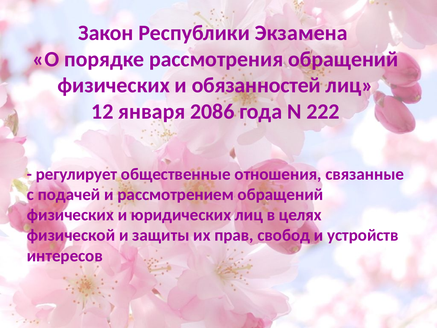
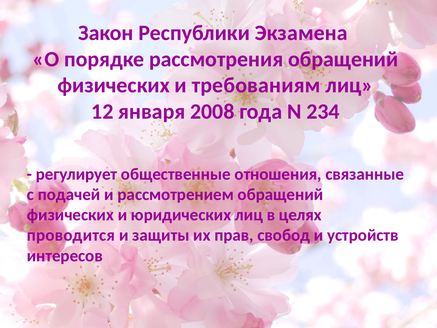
обязанностей: обязанностей -> требованиям
2086: 2086 -> 2008
222: 222 -> 234
физической: физической -> проводится
